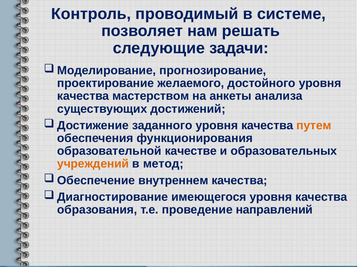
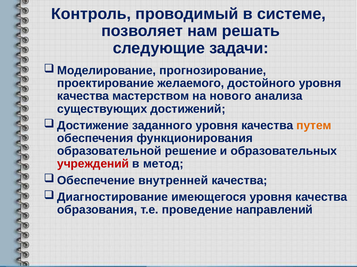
анкеты: анкеты -> нового
качестве: качестве -> решение
учреждений colour: orange -> red
внутреннем: внутреннем -> внутренней
